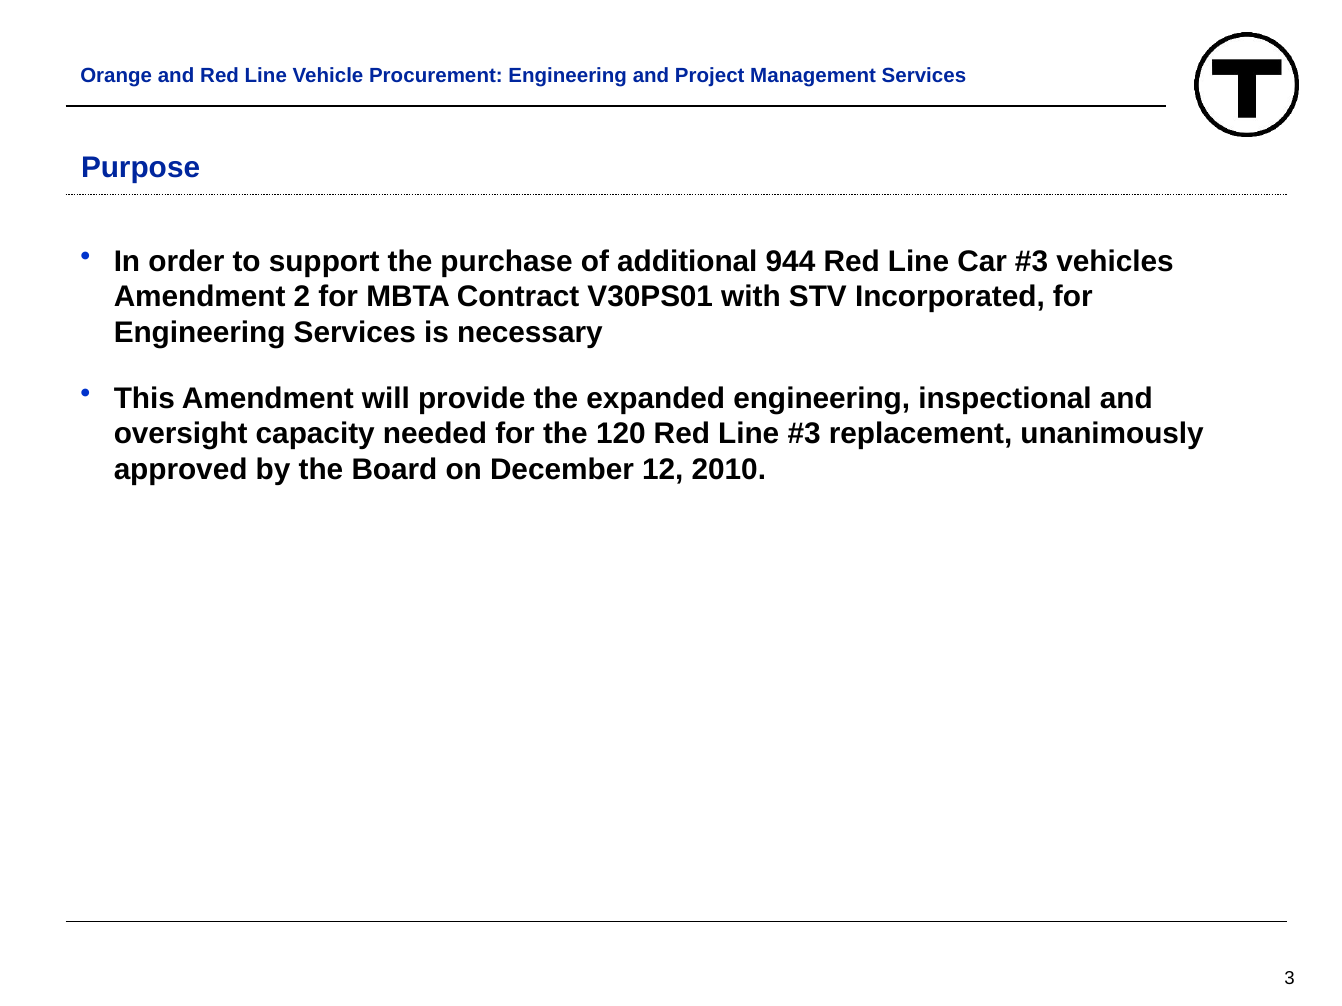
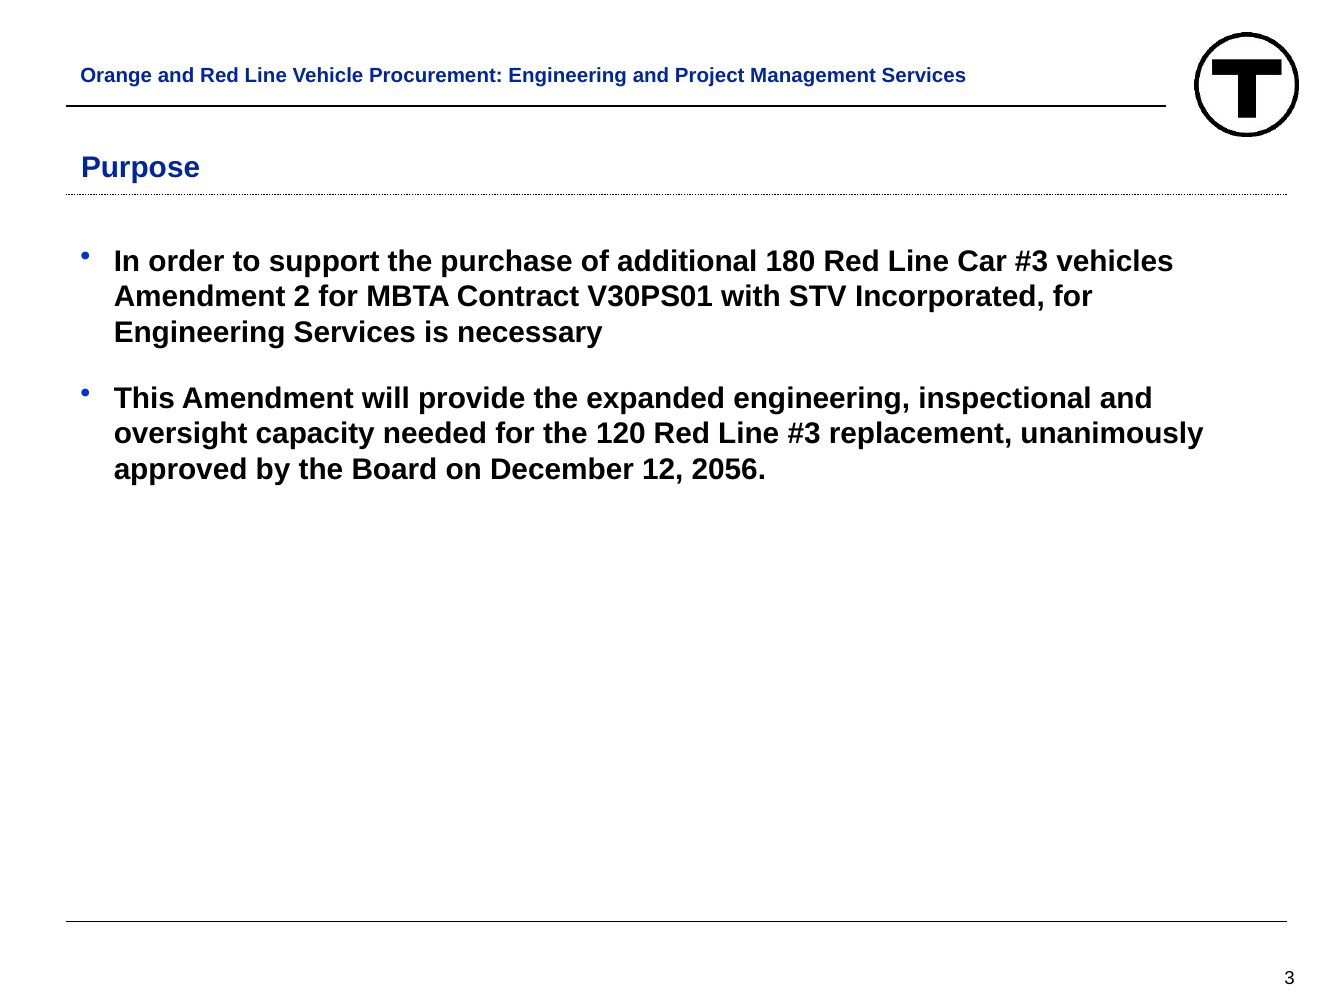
944: 944 -> 180
2010: 2010 -> 2056
